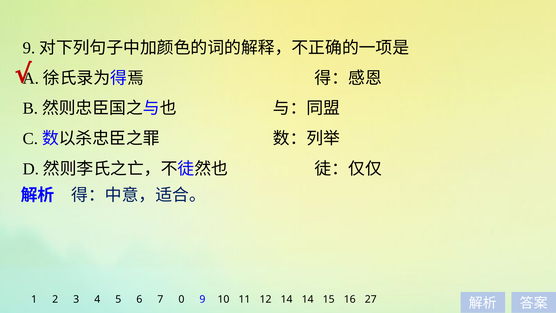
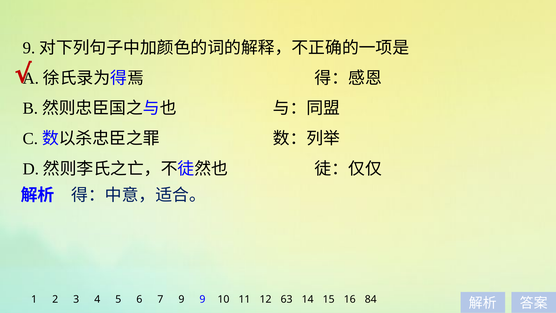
7 0: 0 -> 9
12 14: 14 -> 63
27: 27 -> 84
